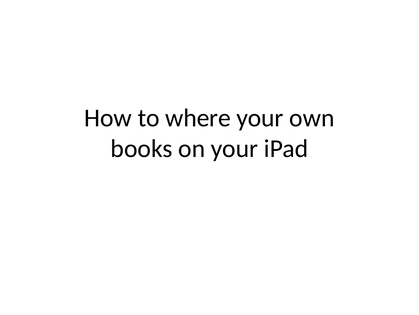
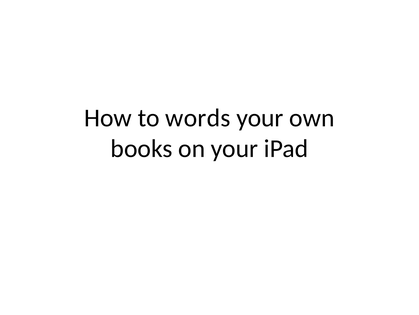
where: where -> words
